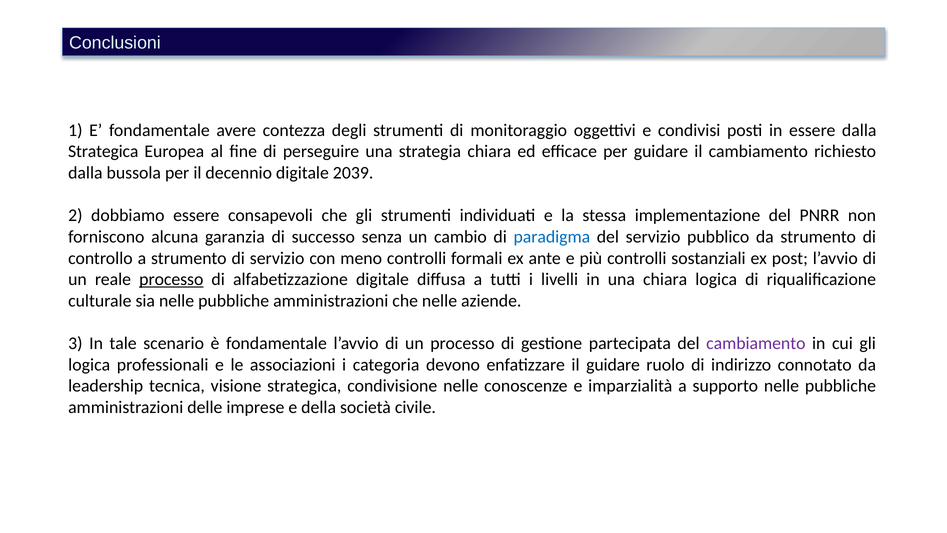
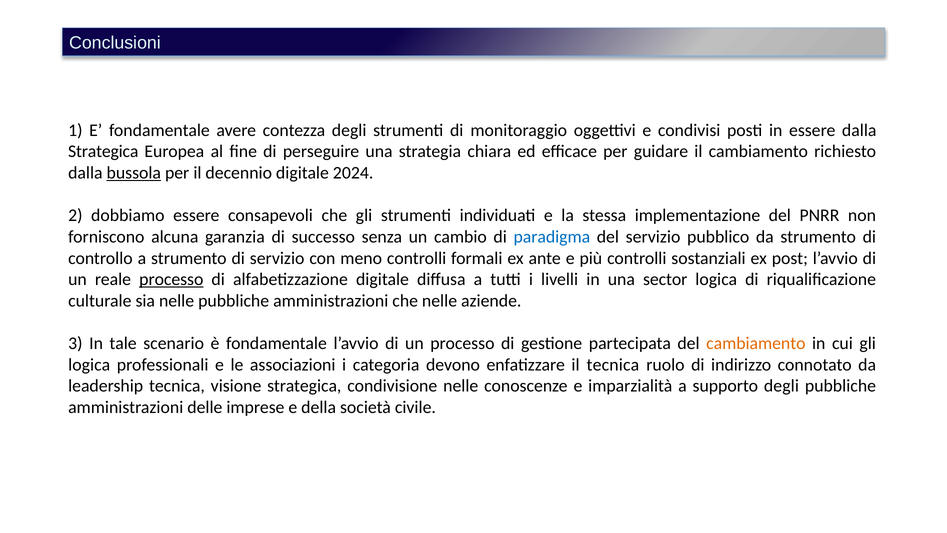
bussola underline: none -> present
2039: 2039 -> 2024
una chiara: chiara -> sector
cambiamento at (756, 343) colour: purple -> orange
il guidare: guidare -> tecnica
supporto nelle: nelle -> degli
